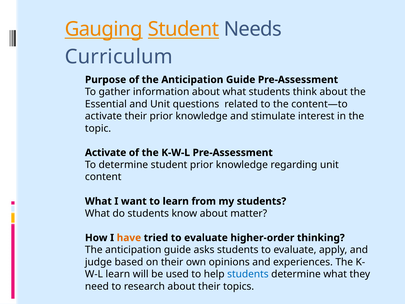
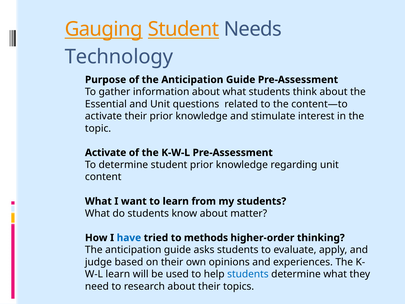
Curriculum: Curriculum -> Technology
have colour: orange -> blue
tried to evaluate: evaluate -> methods
